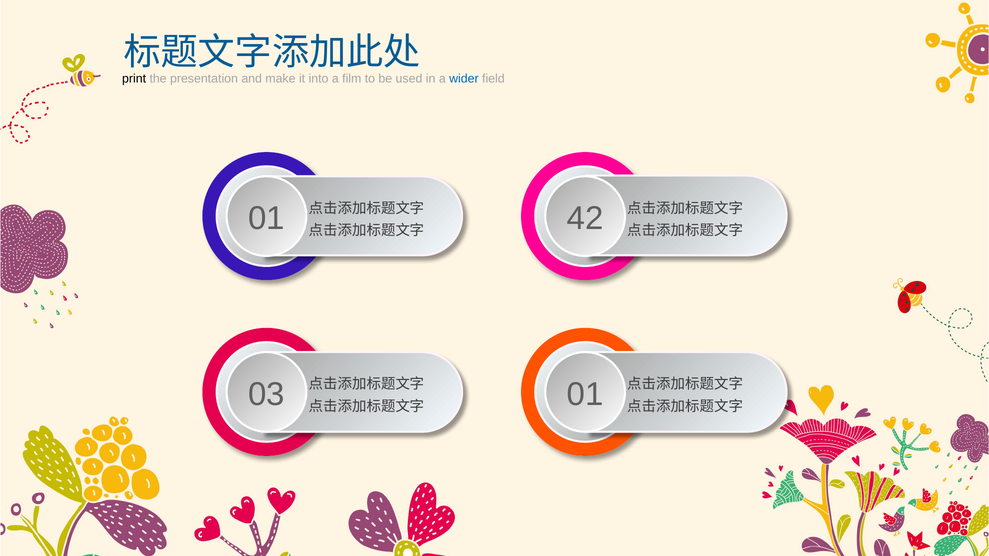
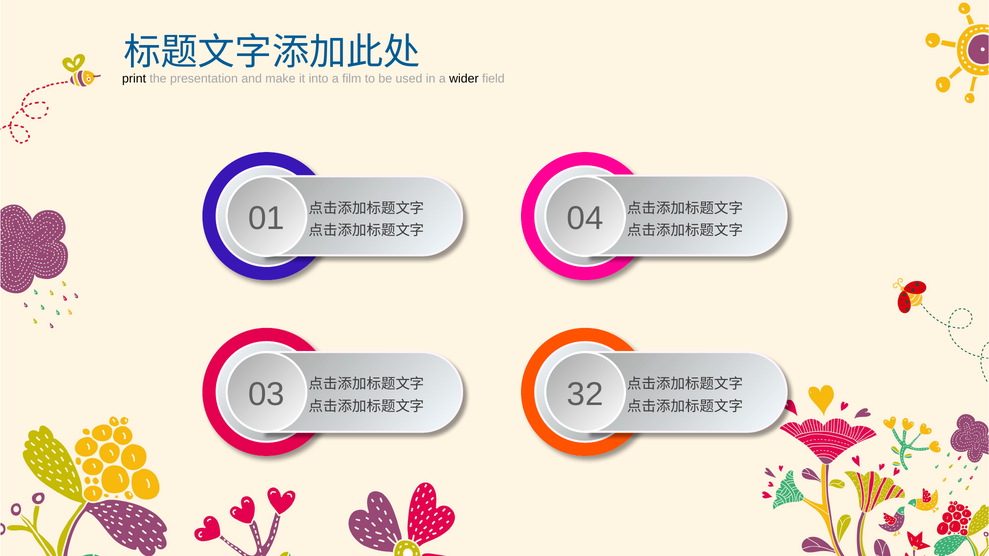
wider colour: blue -> black
42: 42 -> 04
01 at (585, 394): 01 -> 32
